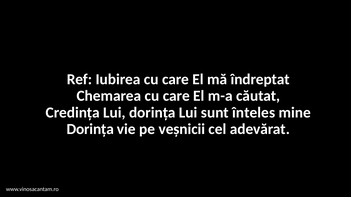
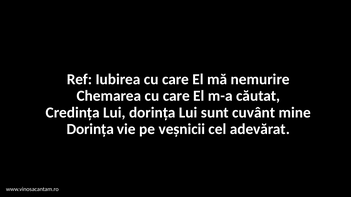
îndreptat: îndreptat -> nemurire
înteles: înteles -> cuvânt
